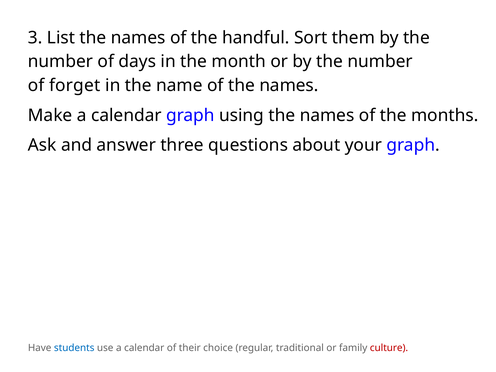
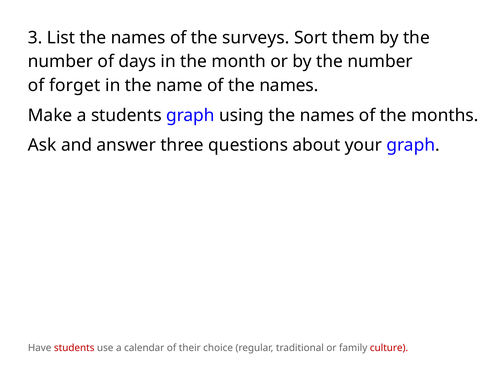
handful: handful -> surveys
Make a calendar: calendar -> students
students at (74, 348) colour: blue -> red
